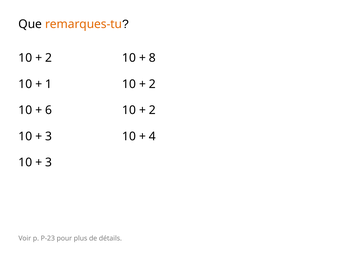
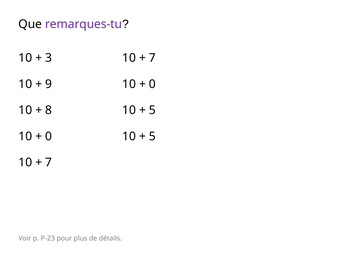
remarques-tu colour: orange -> purple
2 at (49, 58): 2 -> 3
8 at (152, 58): 8 -> 7
1: 1 -> 9
2 at (152, 84): 2 -> 0
6: 6 -> 8
2 at (152, 110): 2 -> 5
3 at (49, 136): 3 -> 0
4 at (152, 136): 4 -> 5
3 at (49, 163): 3 -> 7
